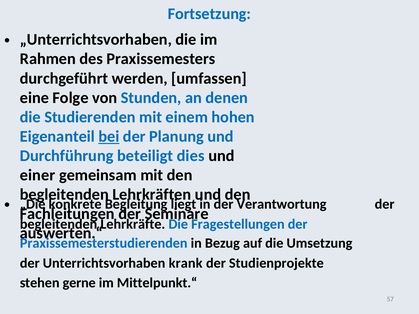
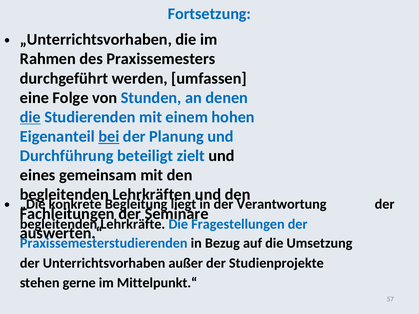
die at (30, 117) underline: none -> present
dies: dies -> zielt
einer: einer -> eines
krank: krank -> außer
